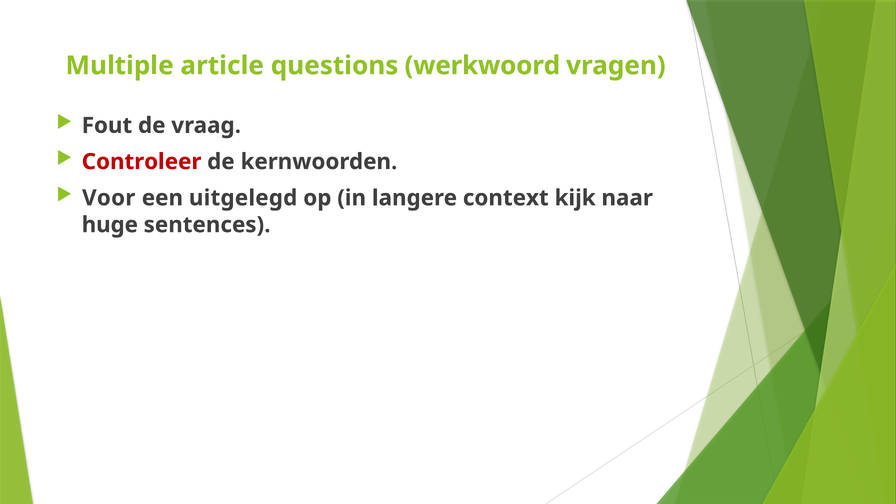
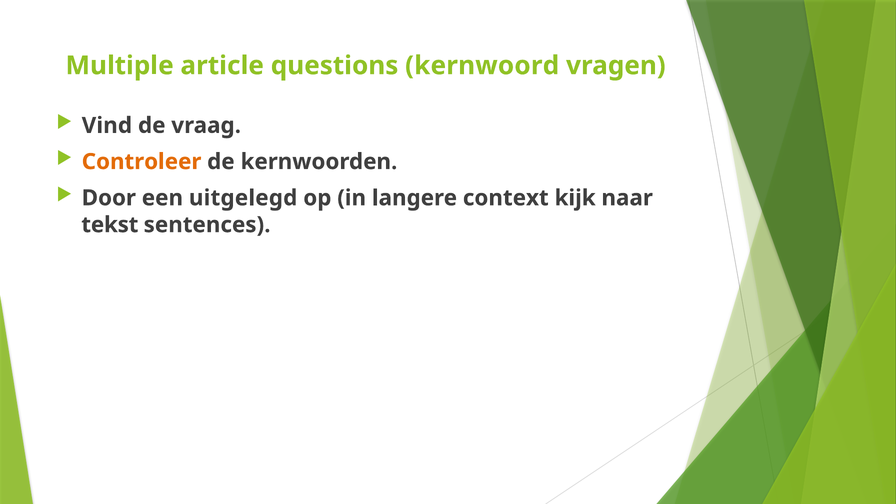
werkwoord: werkwoord -> kernwoord
Fout: Fout -> Vind
Controleer colour: red -> orange
Voor: Voor -> Door
huge: huge -> tekst
